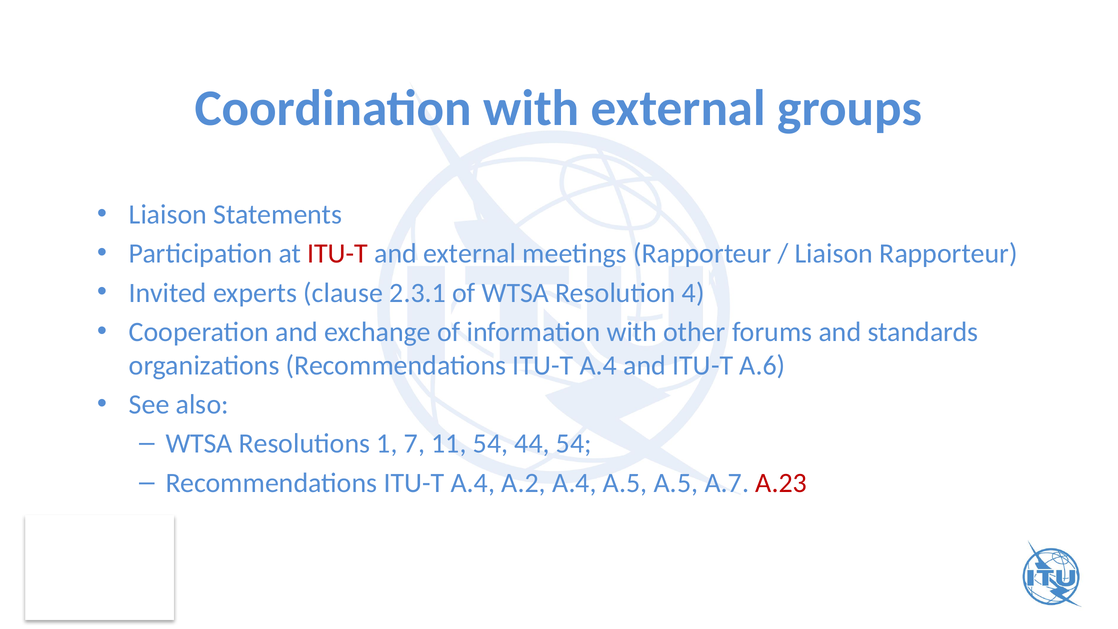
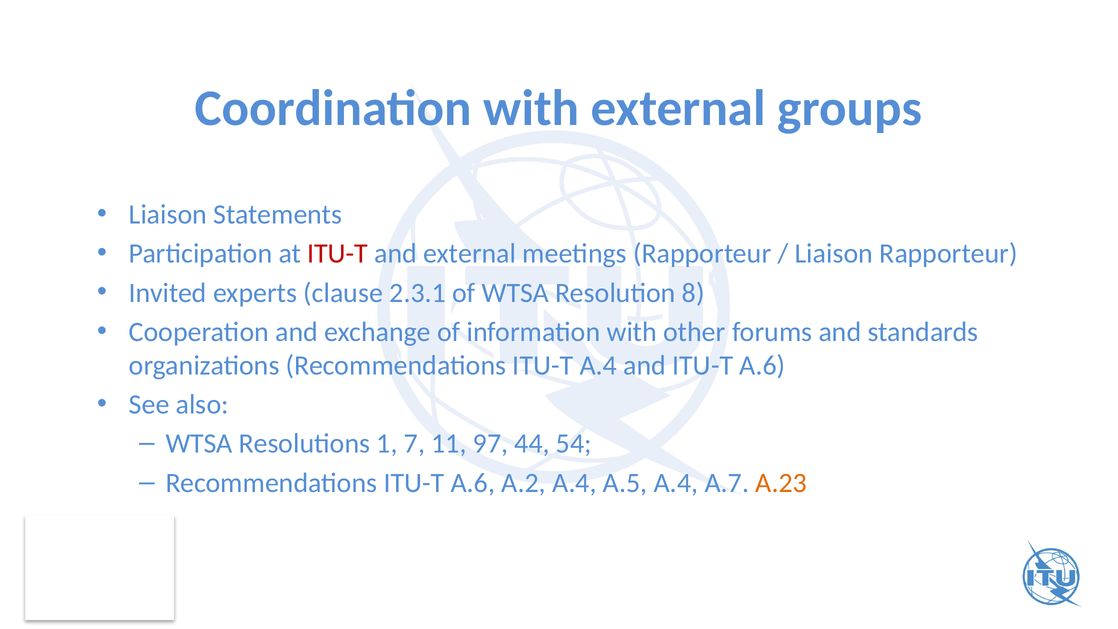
4: 4 -> 8
11 54: 54 -> 97
A.4 at (473, 483): A.4 -> A.6
A.5 A.5: A.5 -> A.4
A.23 colour: red -> orange
